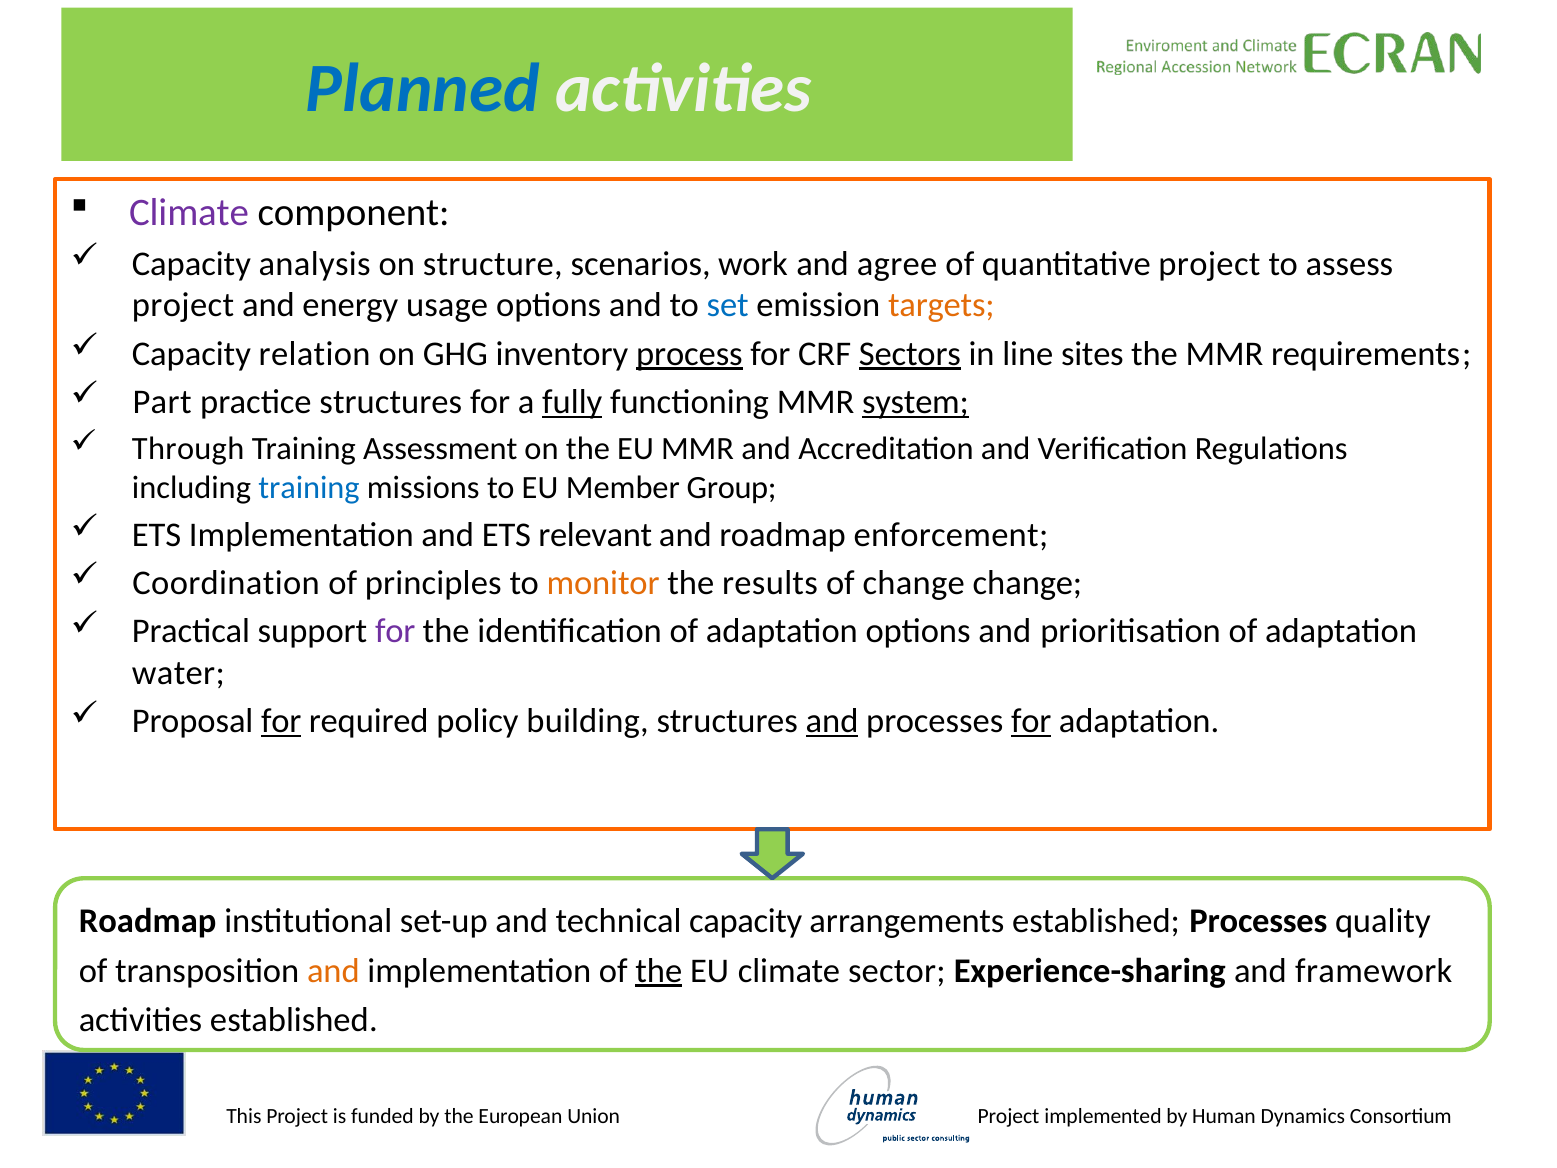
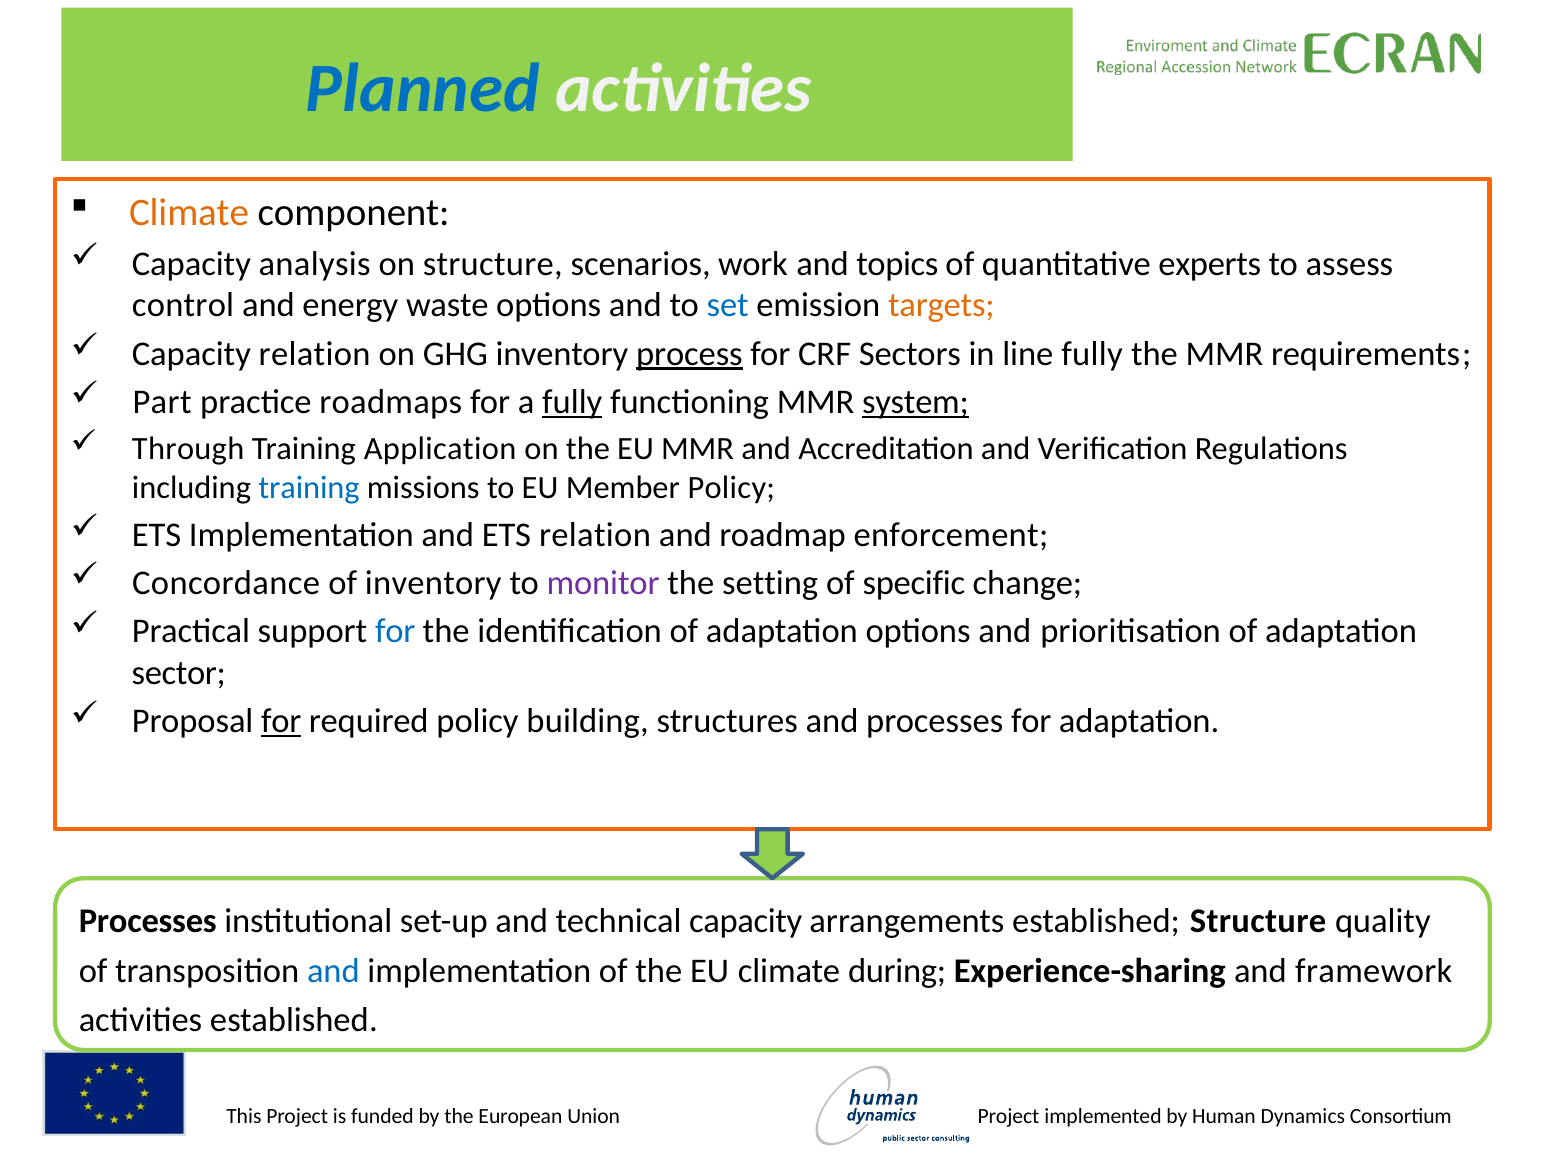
Climate at (189, 213) colour: purple -> orange
agree: agree -> topics
quantitative project: project -> experts
project at (183, 305): project -> control
usage: usage -> waste
Sectors underline: present -> none
line sites: sites -> fully
practice structures: structures -> roadmaps
Assessment: Assessment -> Application
Member Group: Group -> Policy
ETS relevant: relevant -> relation
Coordination: Coordination -> Concordance
of principles: principles -> inventory
monitor colour: orange -> purple
results: results -> setting
of change: change -> specific
for at (395, 631) colour: purple -> blue
water: water -> sector
and at (832, 721) underline: present -> none
for at (1031, 721) underline: present -> none
Roadmap at (148, 921): Roadmap -> Processes
established Processes: Processes -> Structure
and at (333, 970) colour: orange -> blue
the at (659, 970) underline: present -> none
sector: sector -> during
